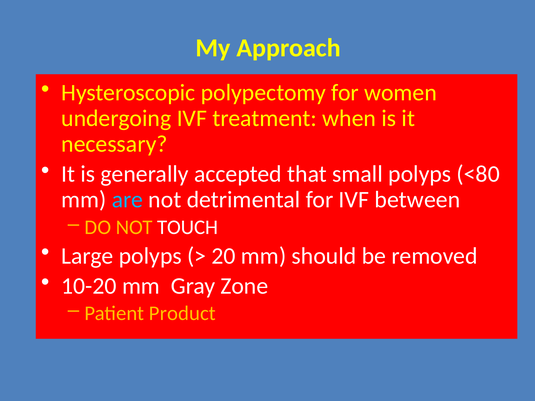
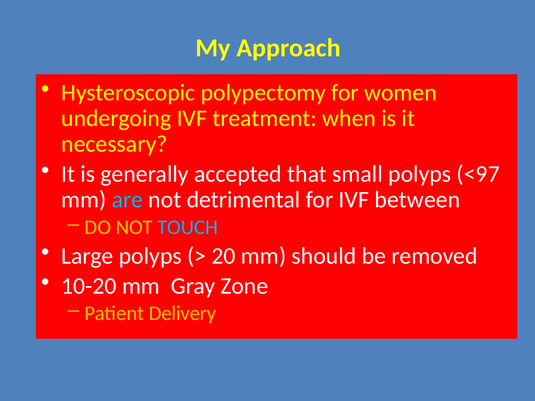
<80: <80 -> <97
TOUCH colour: white -> light blue
Product: Product -> Delivery
